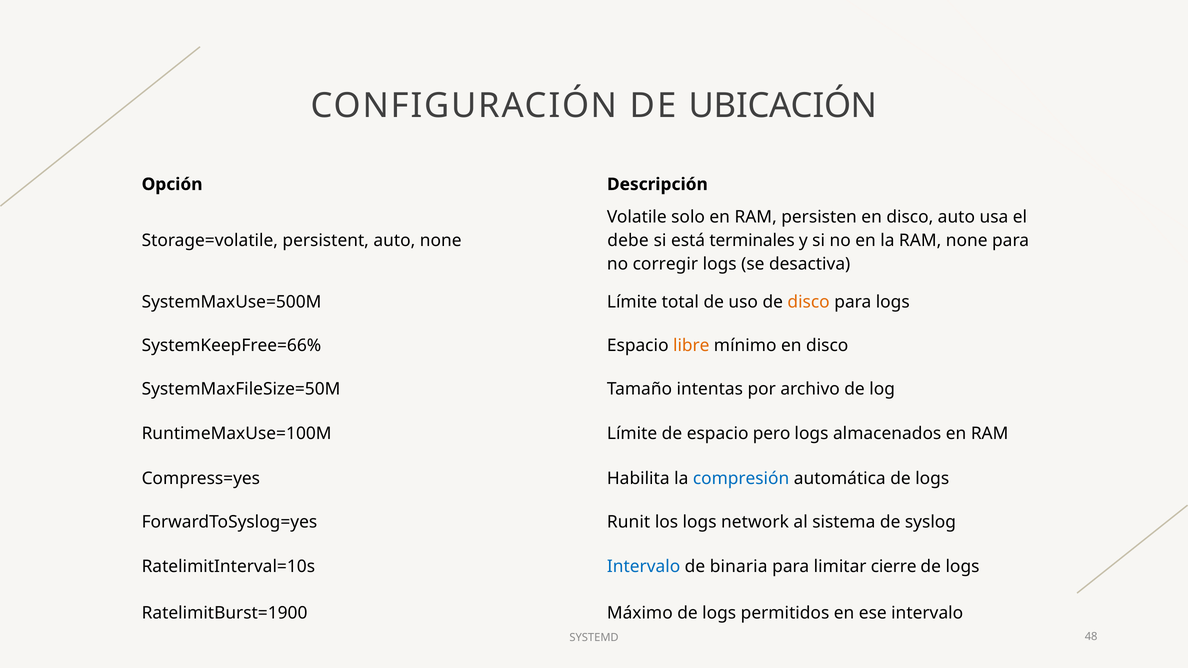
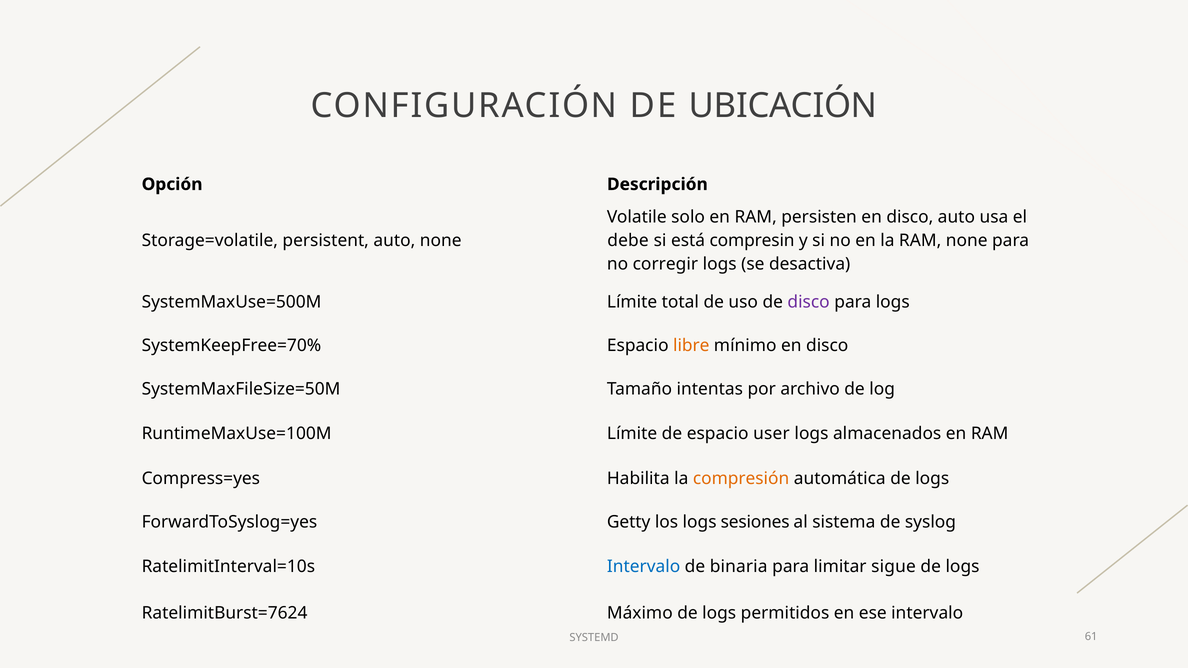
terminales: terminales -> compresin
disco at (809, 302) colour: orange -> purple
SystemKeepFree=66%: SystemKeepFree=66% -> SystemKeepFree=70%
pero: pero -> user
compresión colour: blue -> orange
Runit: Runit -> Getty
network: network -> sesiones
cierre: cierre -> sigue
RatelimitBurst=1900: RatelimitBurst=1900 -> RatelimitBurst=7624
48: 48 -> 61
